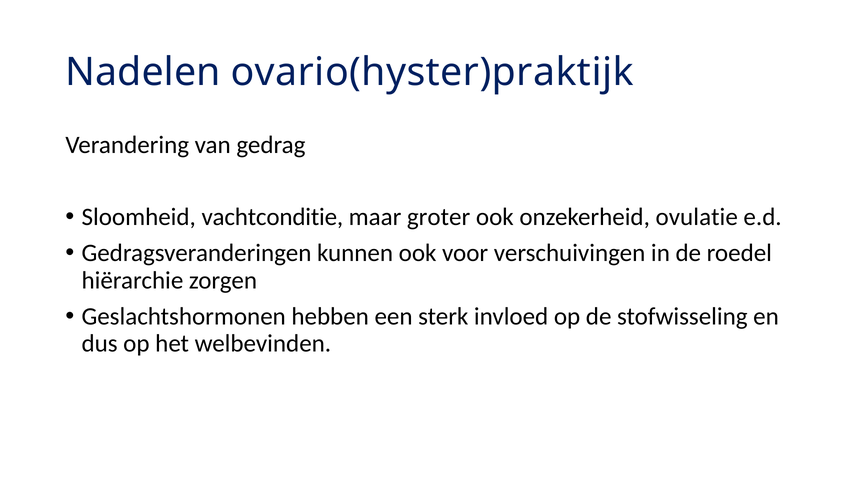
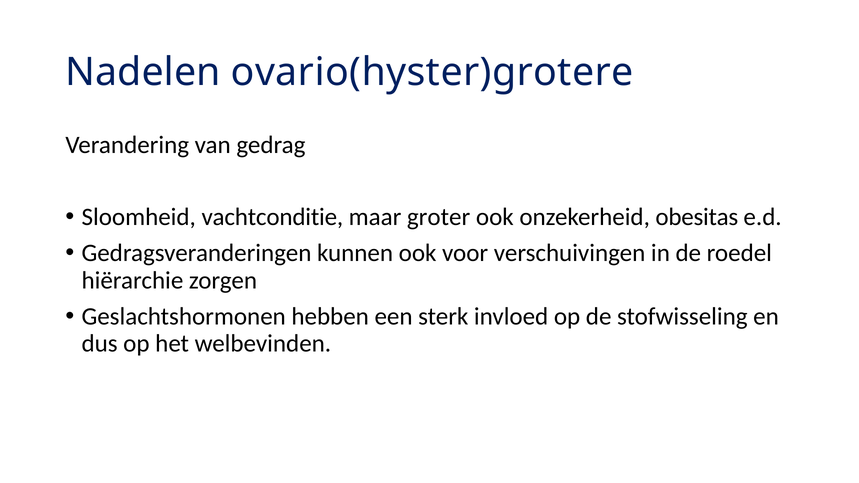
ovario(hyster)praktijk: ovario(hyster)praktijk -> ovario(hyster)grotere
ovulatie: ovulatie -> obesitas
